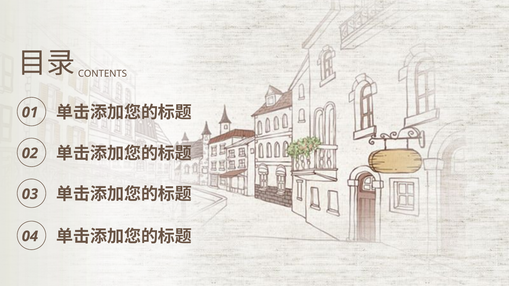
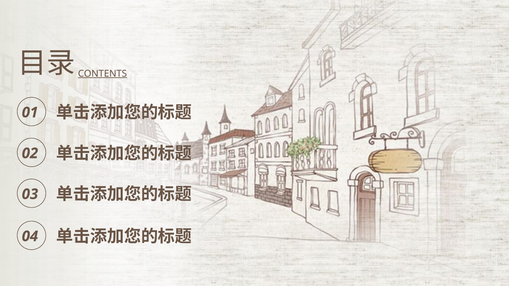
CONTENTS underline: none -> present
